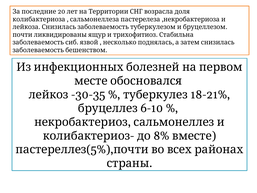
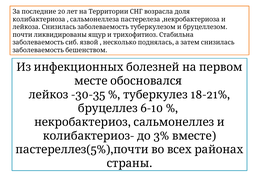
8%: 8% -> 3%
